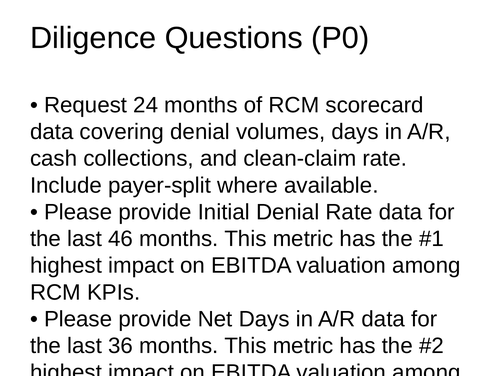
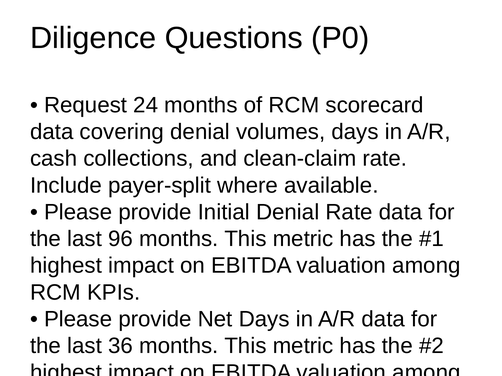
46: 46 -> 96
